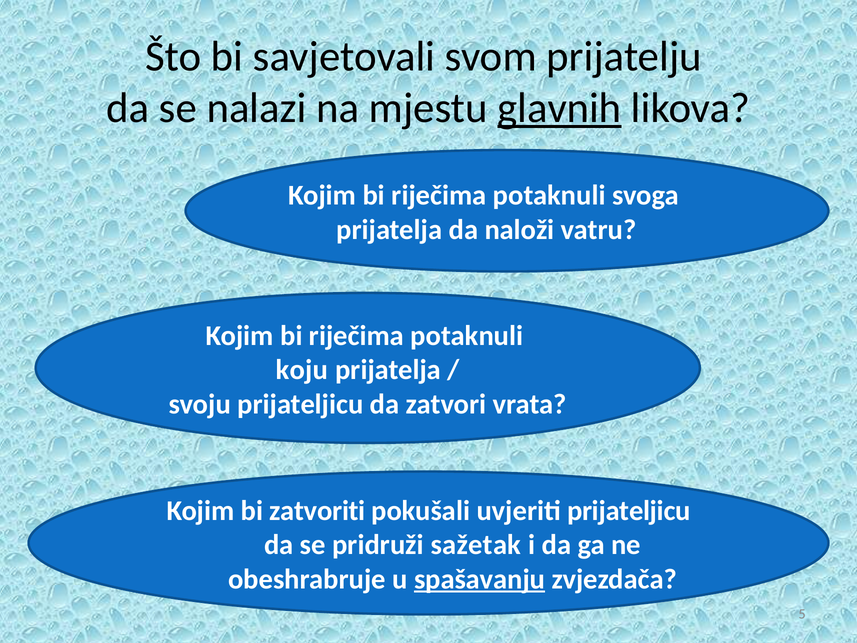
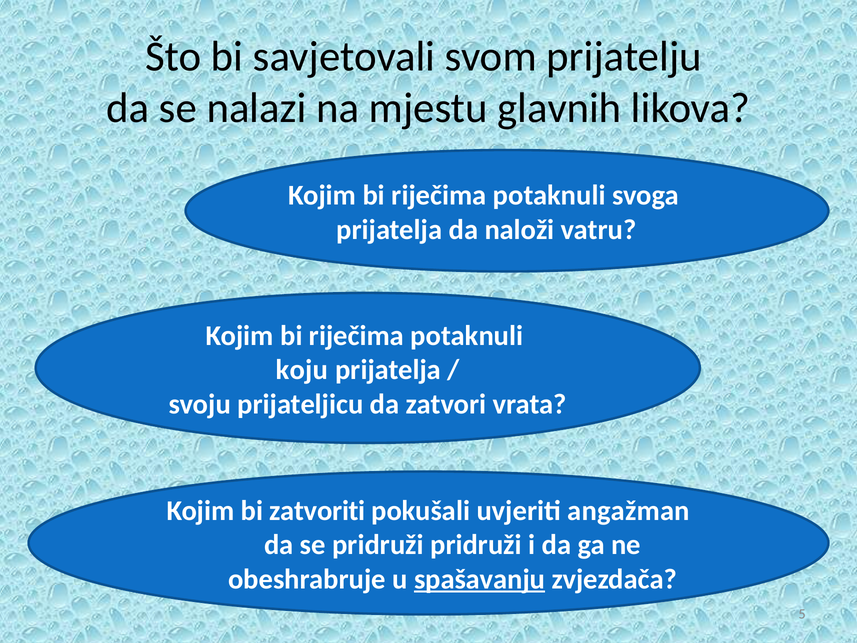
glavnih underline: present -> none
uvjeriti prijateljicu: prijateljicu -> angažman
pridruži sažetak: sažetak -> pridruži
